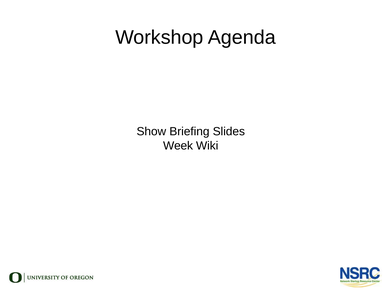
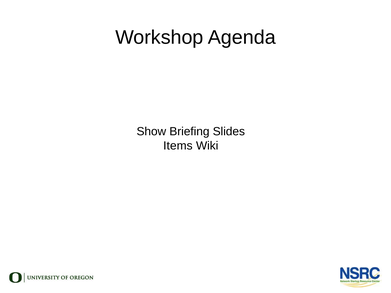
Week: Week -> Items
